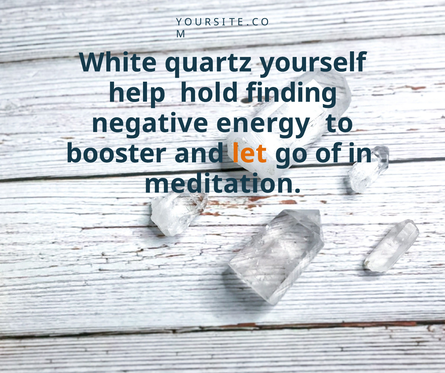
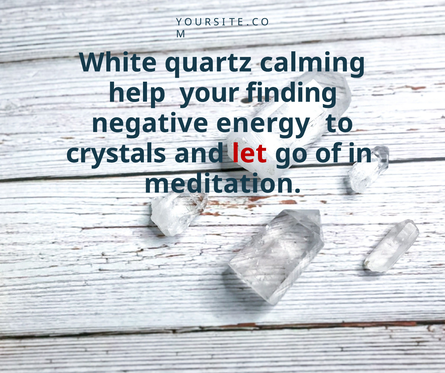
yourself: yourself -> calming
hold: hold -> your
booster: booster -> crystals
let colour: orange -> red
